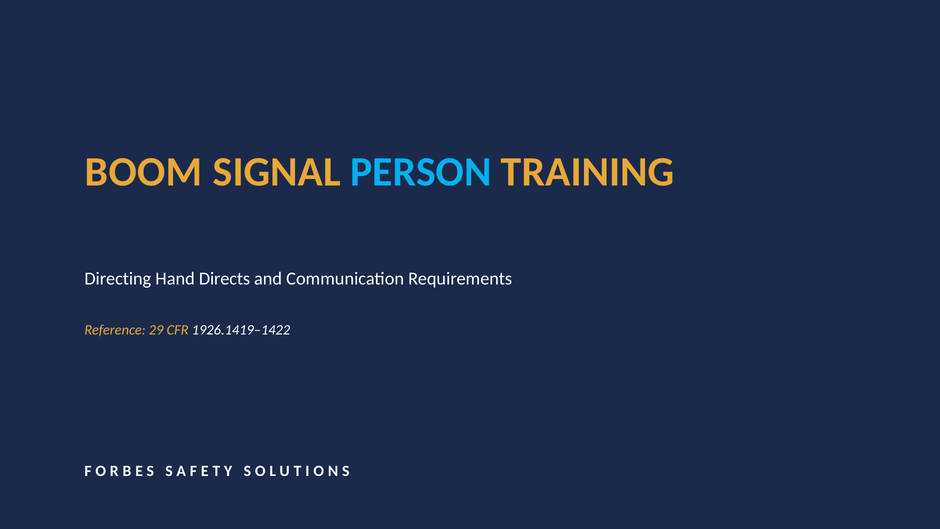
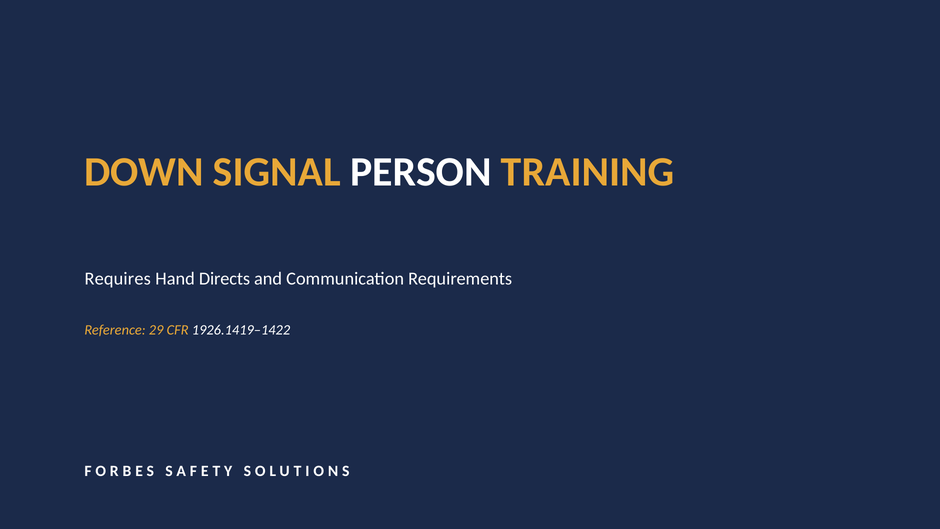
BOOM: BOOM -> DOWN
PERSON colour: light blue -> white
Directing: Directing -> Requires
